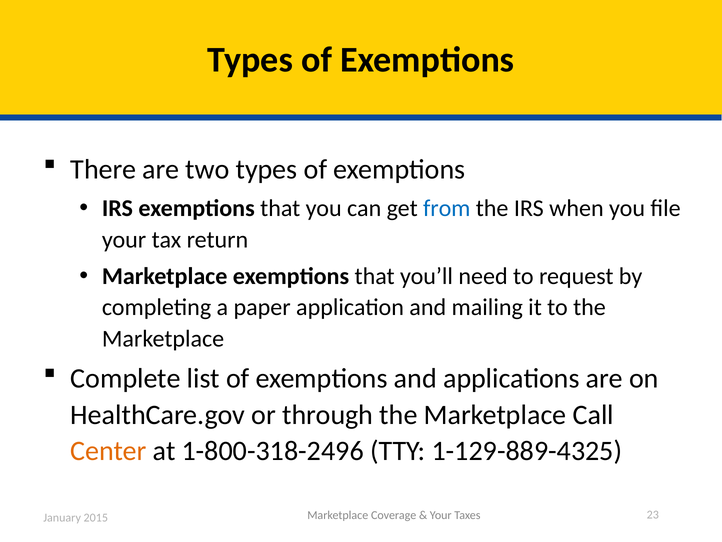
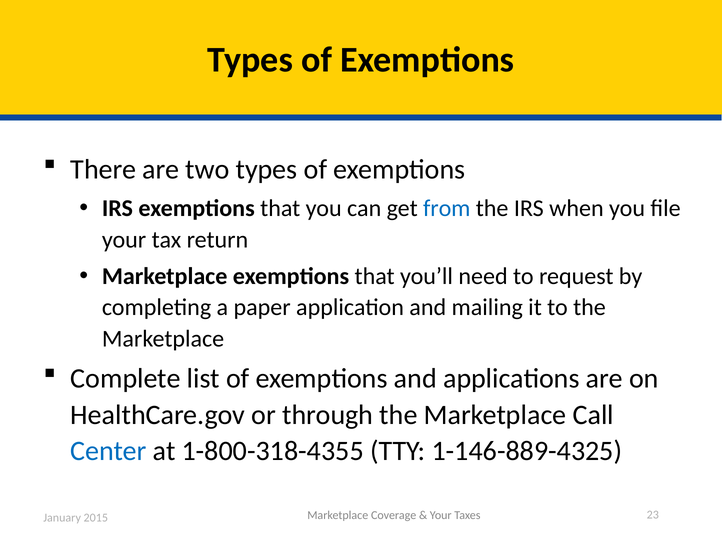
Center colour: orange -> blue
1-800-318-2496: 1-800-318-2496 -> 1-800-318-4355
1-129-889-4325: 1-129-889-4325 -> 1-146-889-4325
